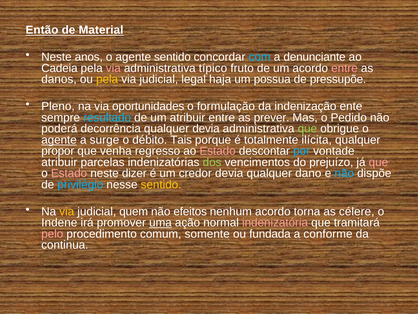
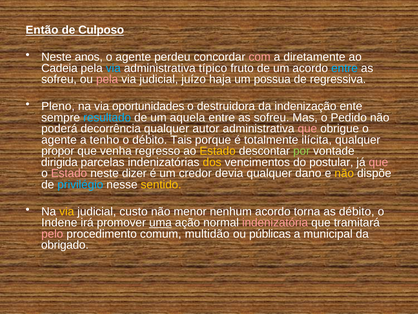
Material: Material -> Culposo
agente sentido: sentido -> perdeu
com colour: light blue -> pink
denunciante: denunciante -> diretamente
via at (113, 68) colour: pink -> light blue
entre at (344, 68) colour: pink -> light blue
danos at (59, 79): danos -> sofreu
pela at (107, 79) colour: yellow -> pink
legal: legal -> juízo
pressupõe: pressupõe -> regressiva
formulação: formulação -> destruidora
um atribuir: atribuir -> aquela
prever at (272, 117): prever -> sofreu
qualquer devia: devia -> autor
que at (307, 129) colour: light green -> pink
agente at (59, 140) underline: present -> none
surge: surge -> tenho
Estado at (218, 151) colour: pink -> yellow
por colour: light blue -> light green
atribuir at (59, 162): atribuir -> dirigida
dos colour: light green -> yellow
prejuízo: prejuízo -> postular
não at (344, 173) colour: light blue -> yellow
quem: quem -> custo
efeitos: efeitos -> menor
as célere: célere -> débito
somente: somente -> multidão
fundada: fundada -> públicas
conforme: conforme -> municipal
continua: continua -> obrigado
